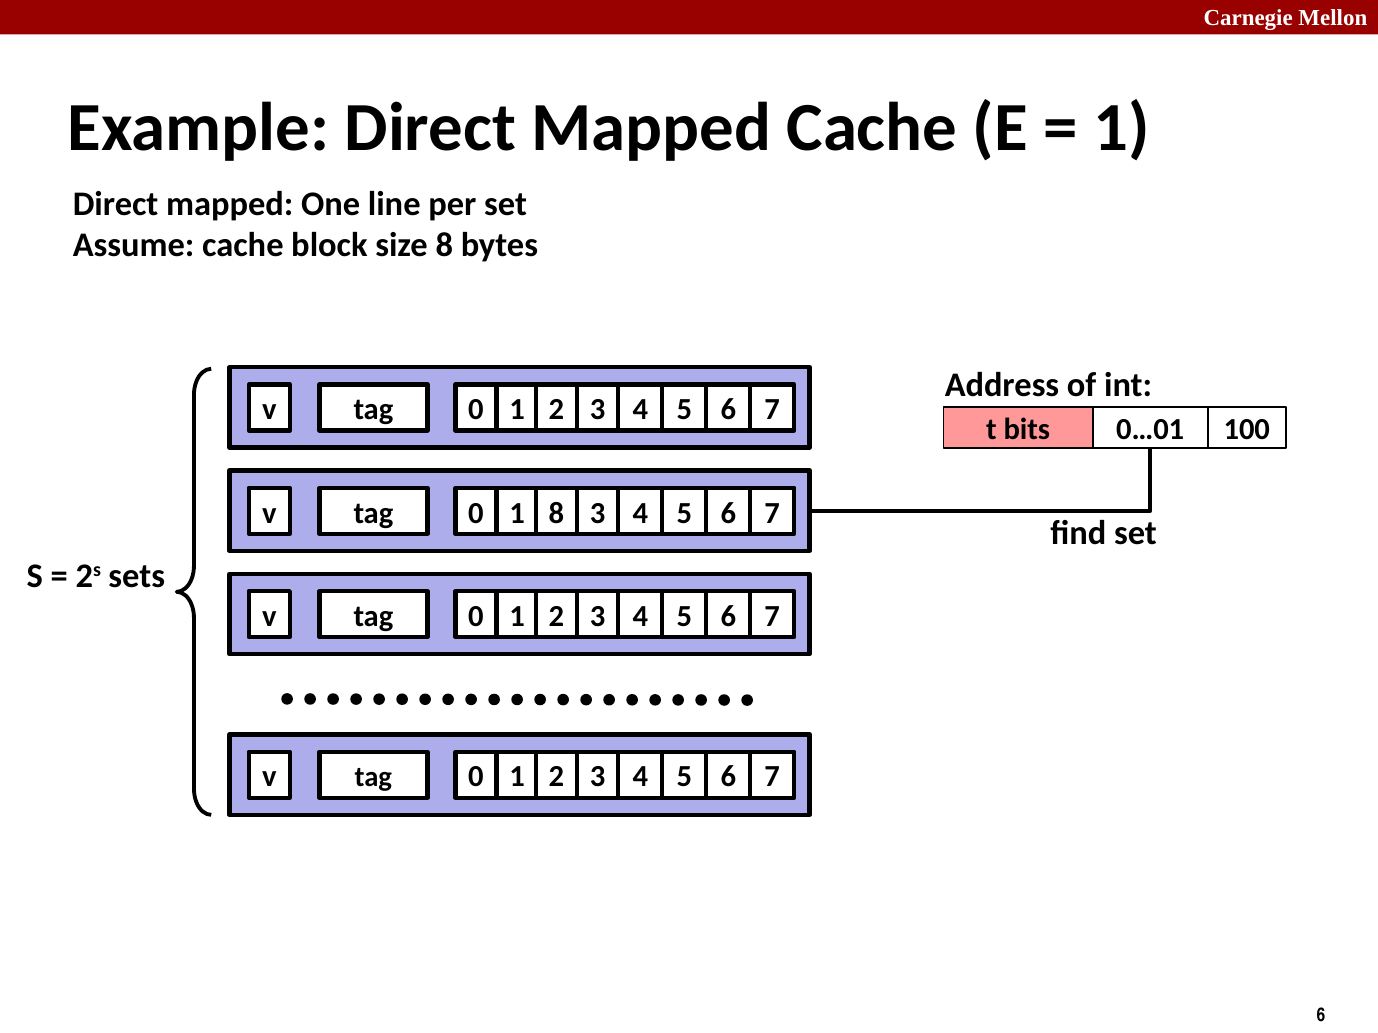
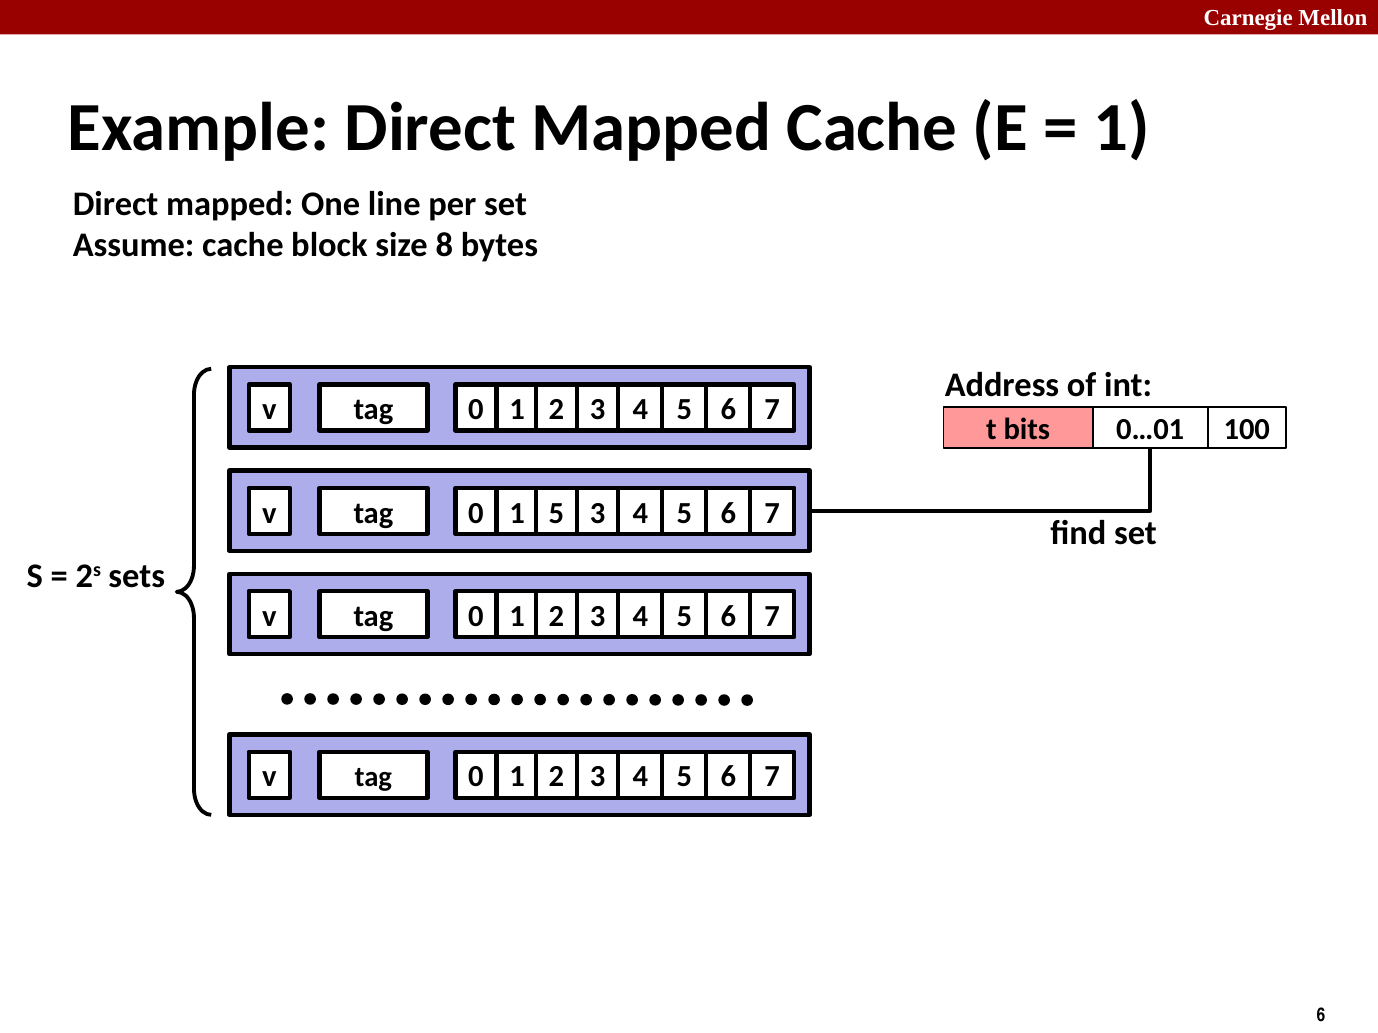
1 8: 8 -> 5
